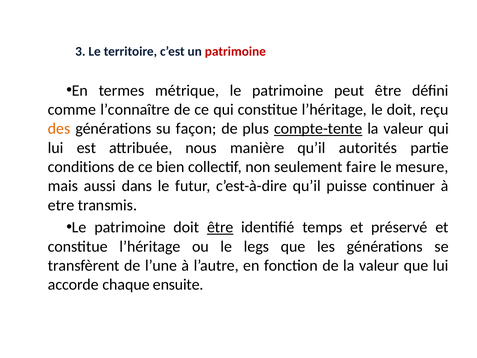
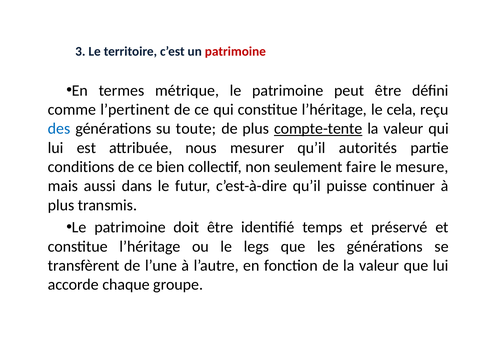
l’connaître: l’connaître -> l’pertinent
le doit: doit -> cela
des colour: orange -> blue
façon: façon -> toute
manière: manière -> mesurer
etre at (61, 205): etre -> plus
être at (220, 227) underline: present -> none
ensuite: ensuite -> groupe
